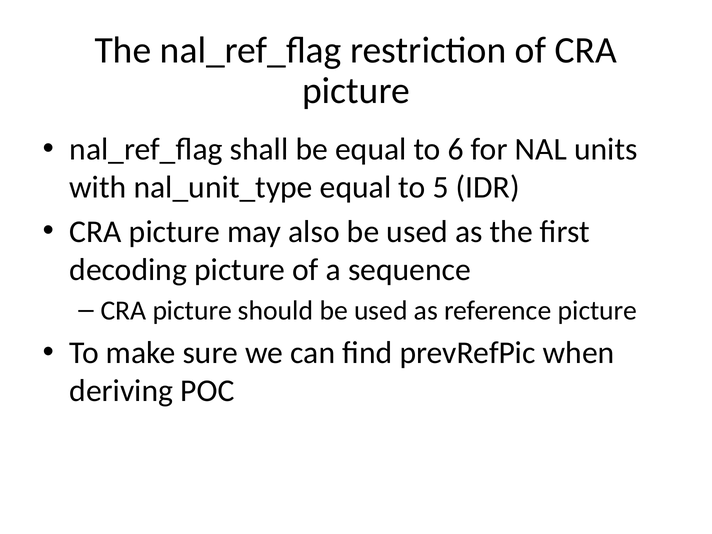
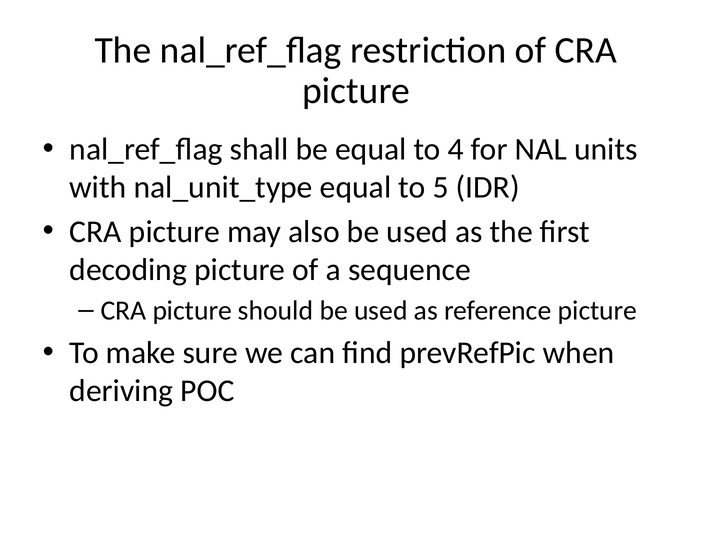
6: 6 -> 4
